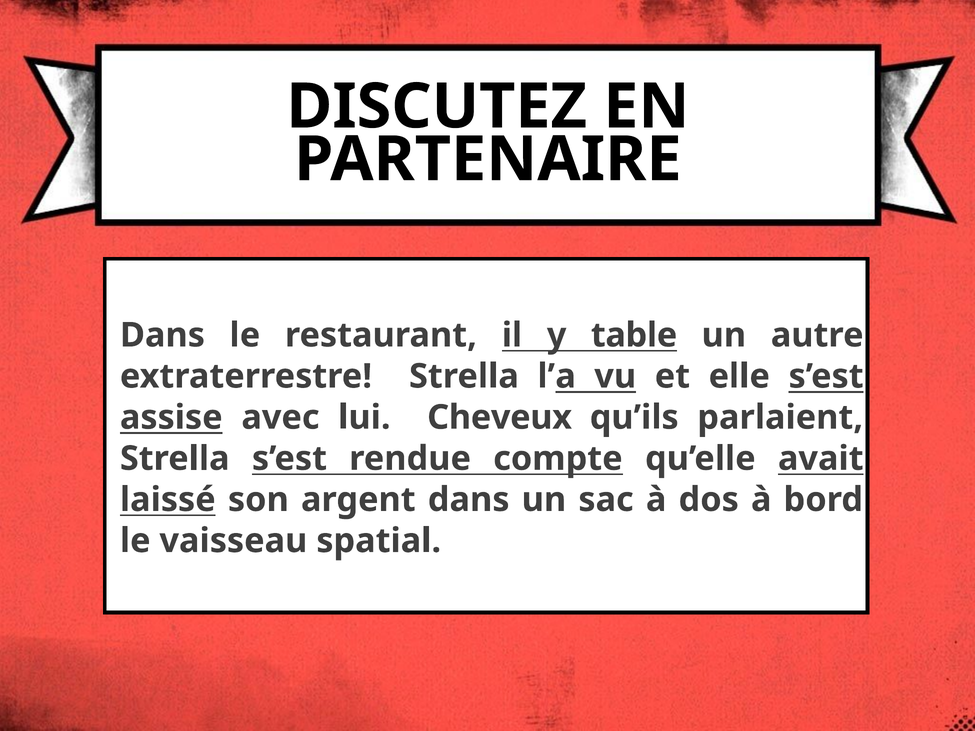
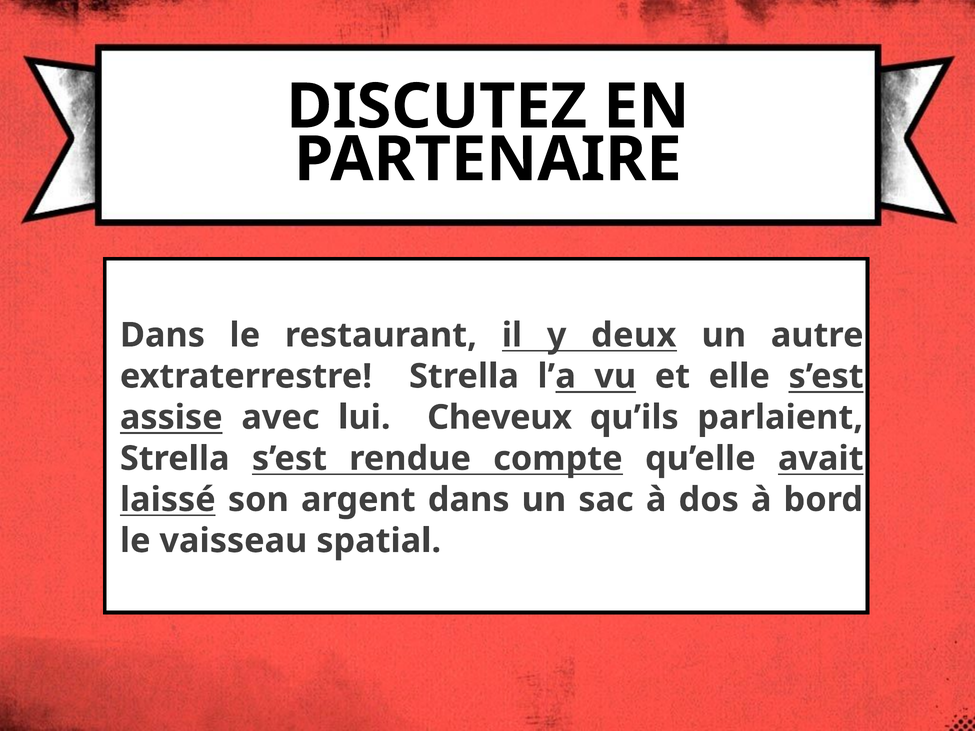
table: table -> deux
